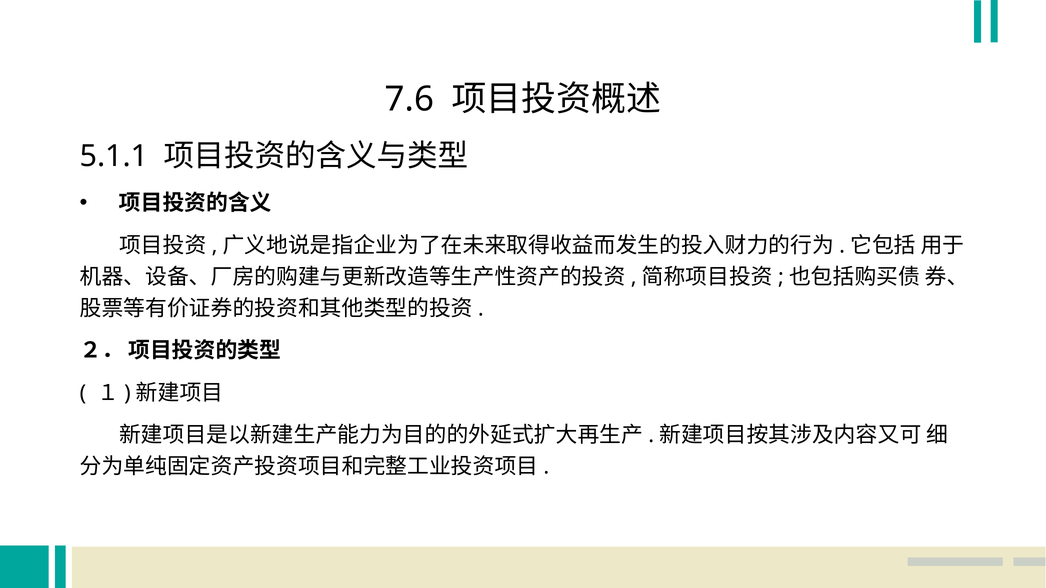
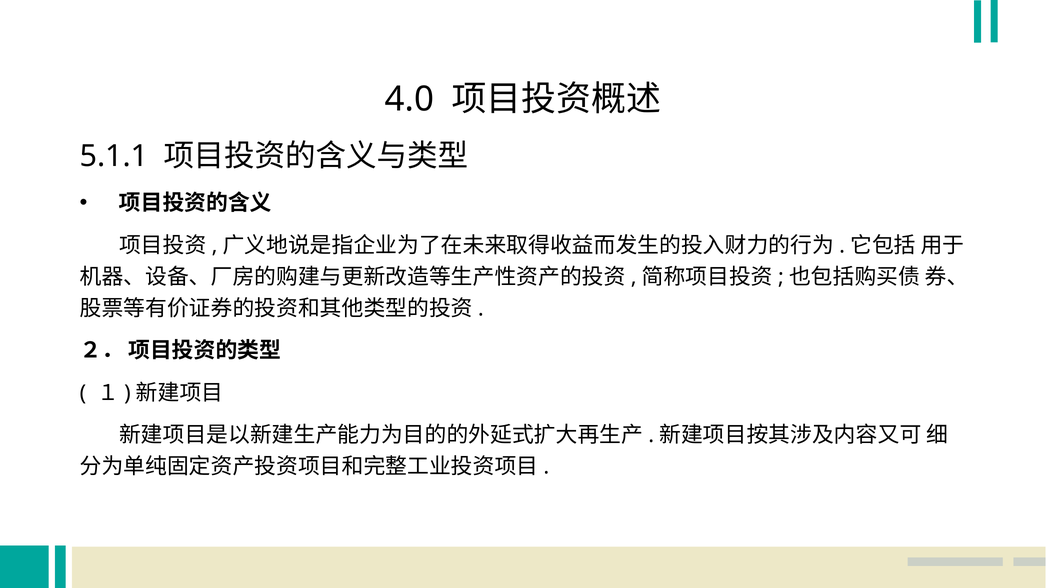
7.6: 7.6 -> 4.0
